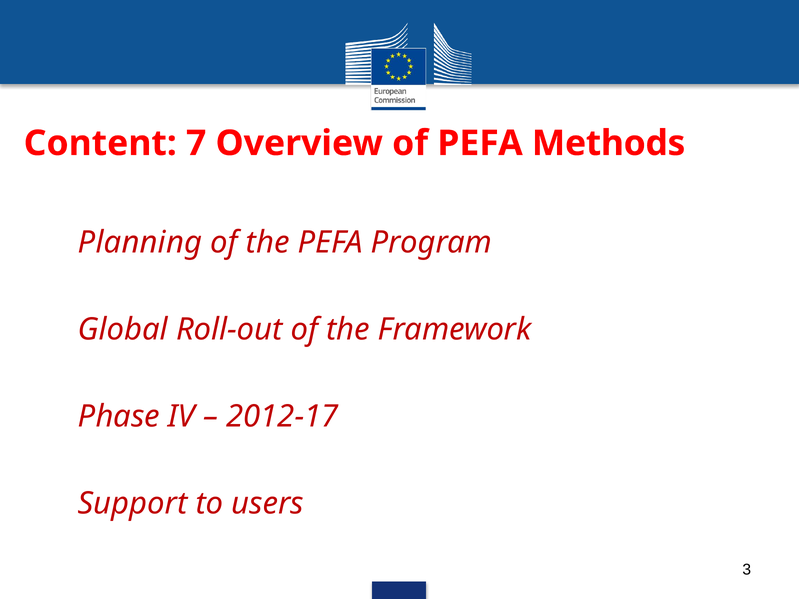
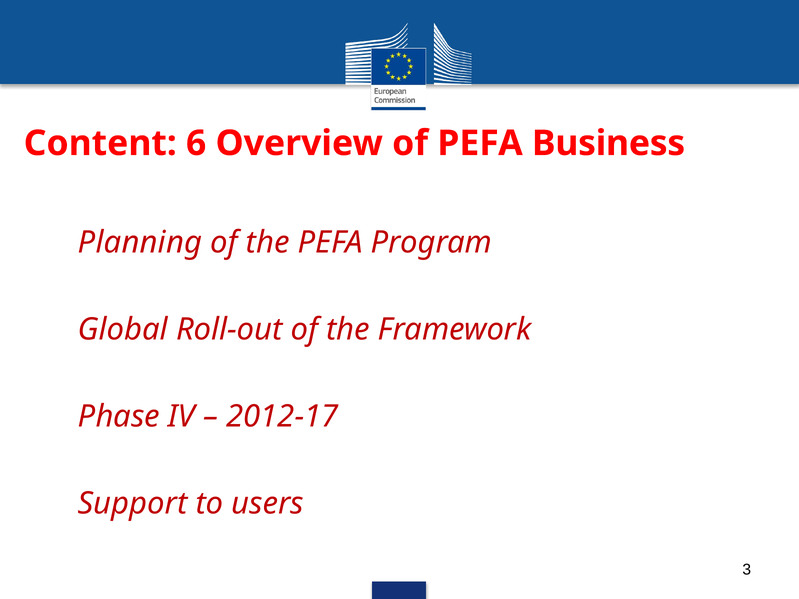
7: 7 -> 6
Methods: Methods -> Business
